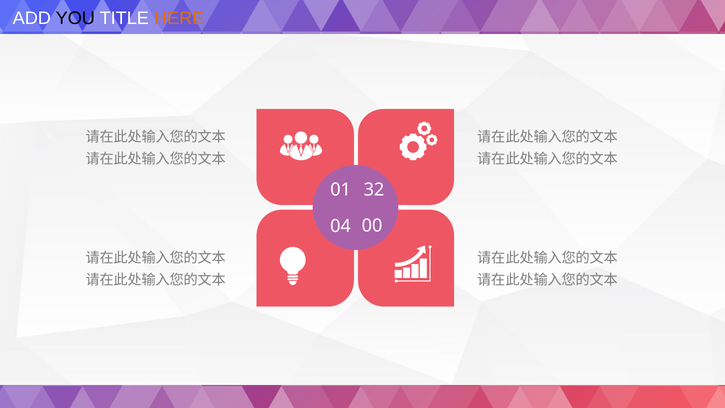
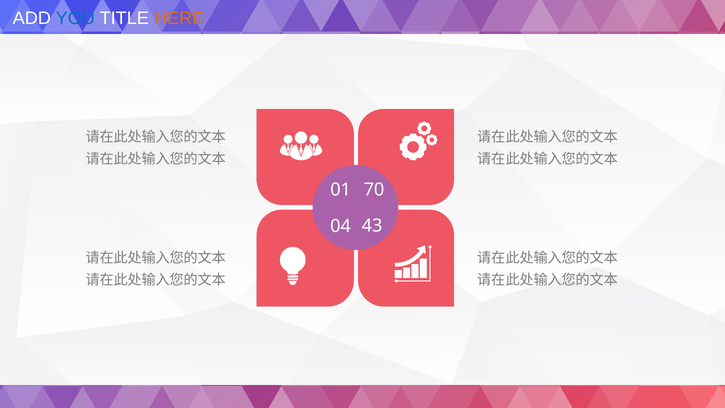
YOU colour: black -> blue
32: 32 -> 70
00: 00 -> 43
